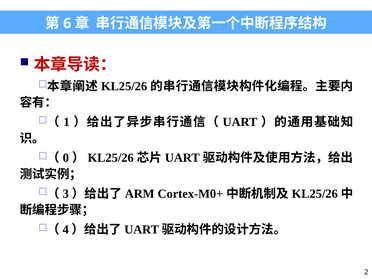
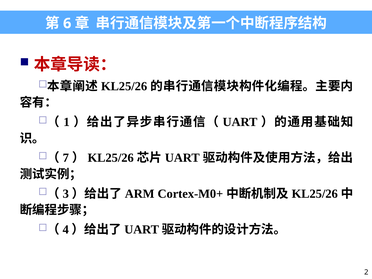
0: 0 -> 7
